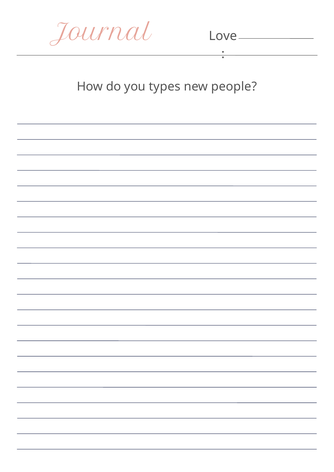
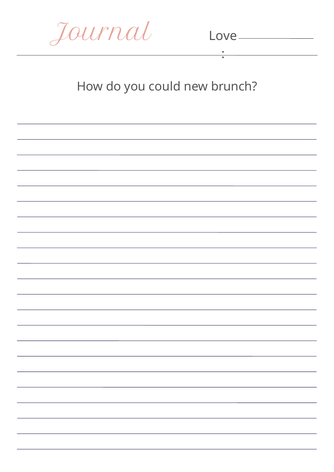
types: types -> could
people: people -> brunch
